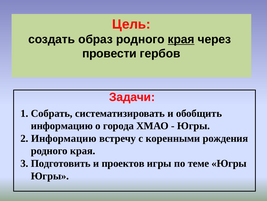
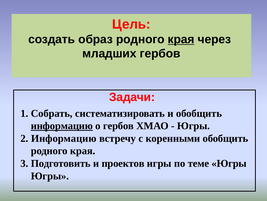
провести: провести -> младших
информацию at (62, 125) underline: none -> present
о города: города -> гербов
коренными рождения: рождения -> обобщить
